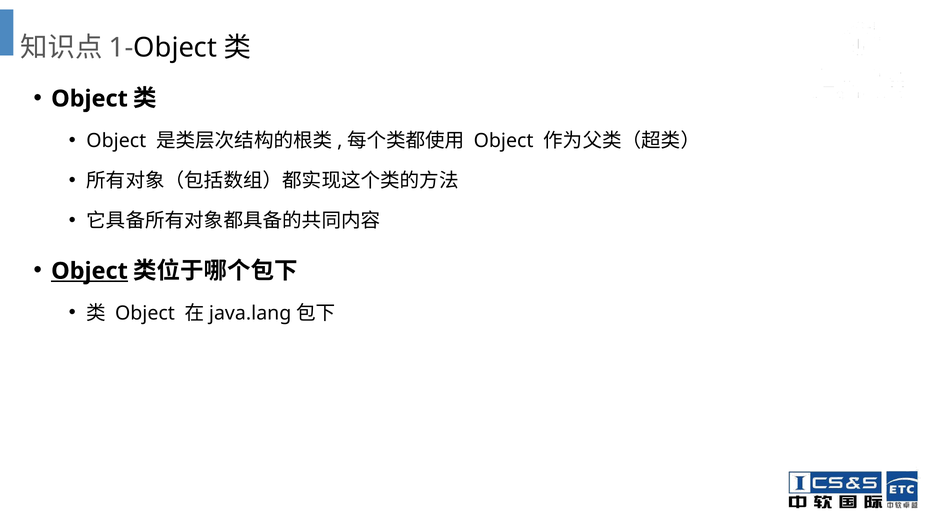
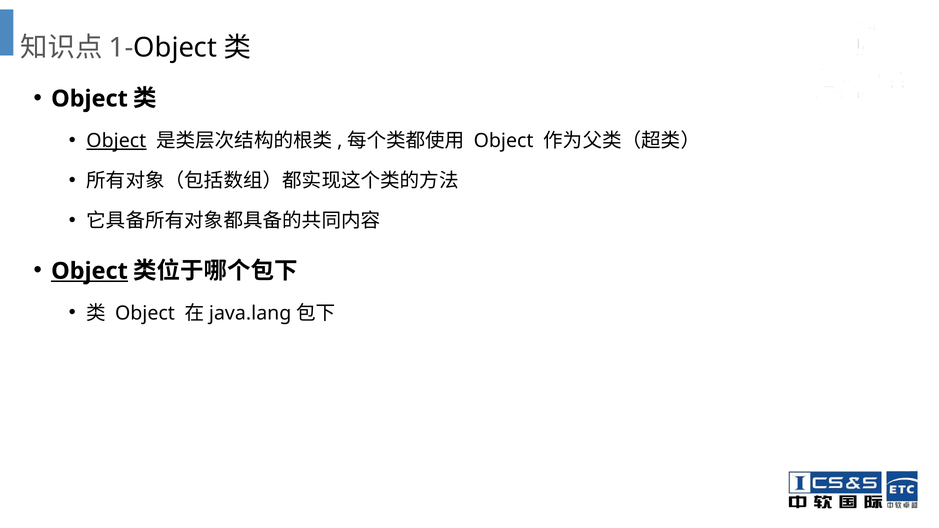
Object at (116, 141) underline: none -> present
